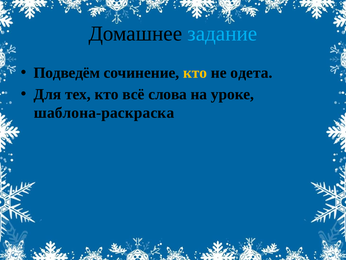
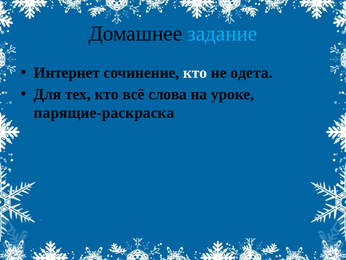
Подведём: Подведём -> Интернет
кто at (195, 73) colour: yellow -> white
шаблона-раскраска: шаблона-раскраска -> парящие-раскраска
